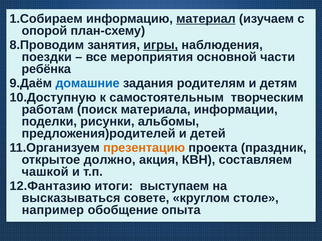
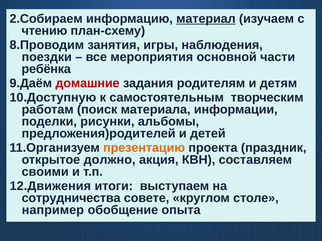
1.Собираем: 1.Собираем -> 2.Собираем
опорой: опорой -> чтению
игры underline: present -> none
домашние colour: blue -> red
чашкой: чашкой -> своими
12.Фантазию: 12.Фантазию -> 12.Движения
высказываться: высказываться -> сотрудничества
